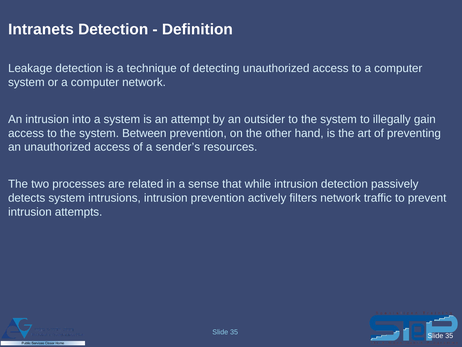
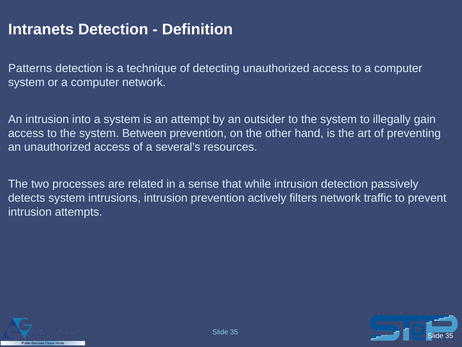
Leakage: Leakage -> Patterns
sender’s: sender’s -> several’s
